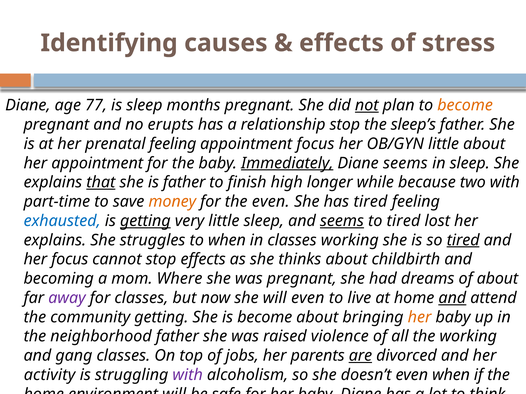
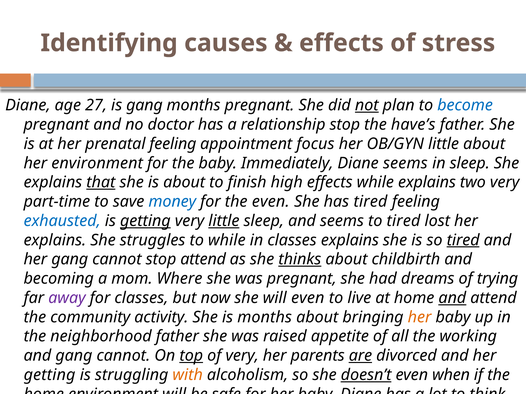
77: 77 -> 27
is sleep: sleep -> gang
become at (465, 105) colour: orange -> blue
no erupts: erupts -> doctor
sleep’s: sleep’s -> have’s
her appointment: appointment -> environment
Immediately underline: present -> none
is father: father -> about
high longer: longer -> effects
while because: because -> explains
two with: with -> very
money colour: orange -> blue
little at (224, 221) underline: none -> present
seems at (342, 221) underline: present -> none
to when: when -> while
classes working: working -> explains
her focus: focus -> gang
stop effects: effects -> attend
thinks underline: none -> present
of about: about -> trying
community getting: getting -> activity
is become: become -> months
violence: violence -> appetite
and gang classes: classes -> cannot
top underline: none -> present
of jobs: jobs -> very
activity at (50, 375): activity -> getting
with at (188, 375) colour: purple -> orange
doesn’t underline: none -> present
